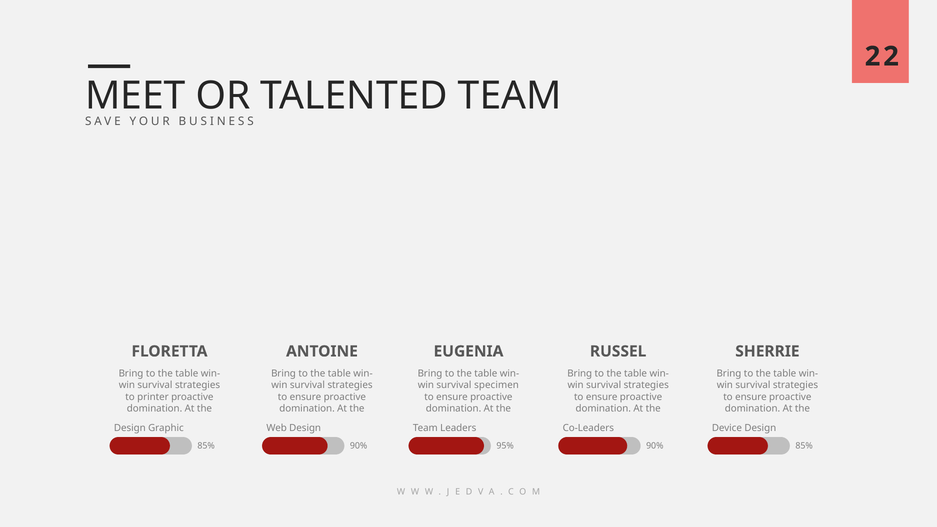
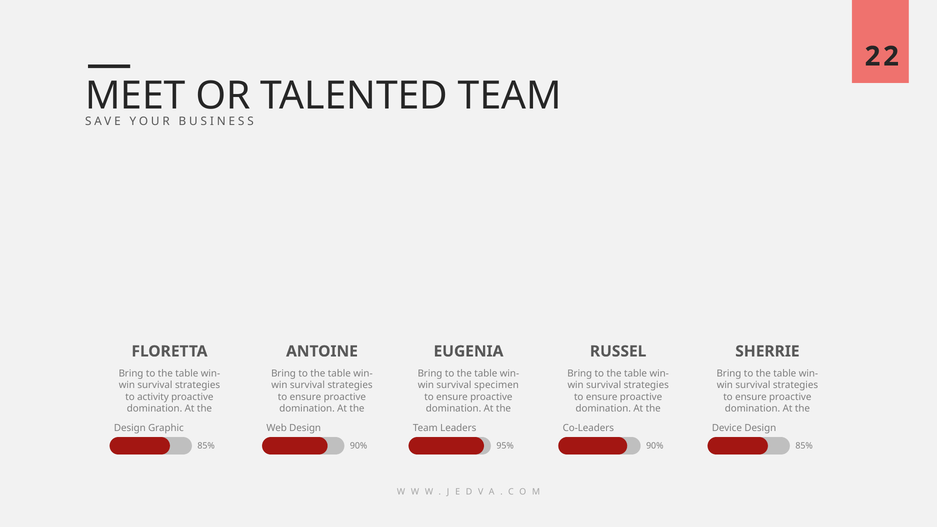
printer: printer -> activity
